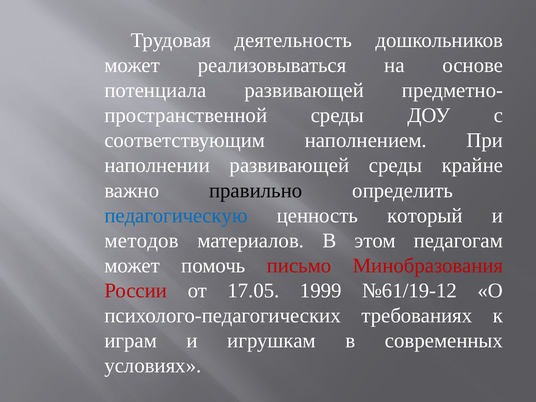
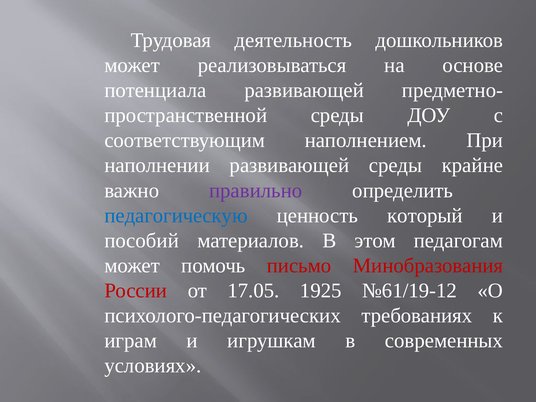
правильно colour: black -> purple
методов: методов -> пособий
1999: 1999 -> 1925
